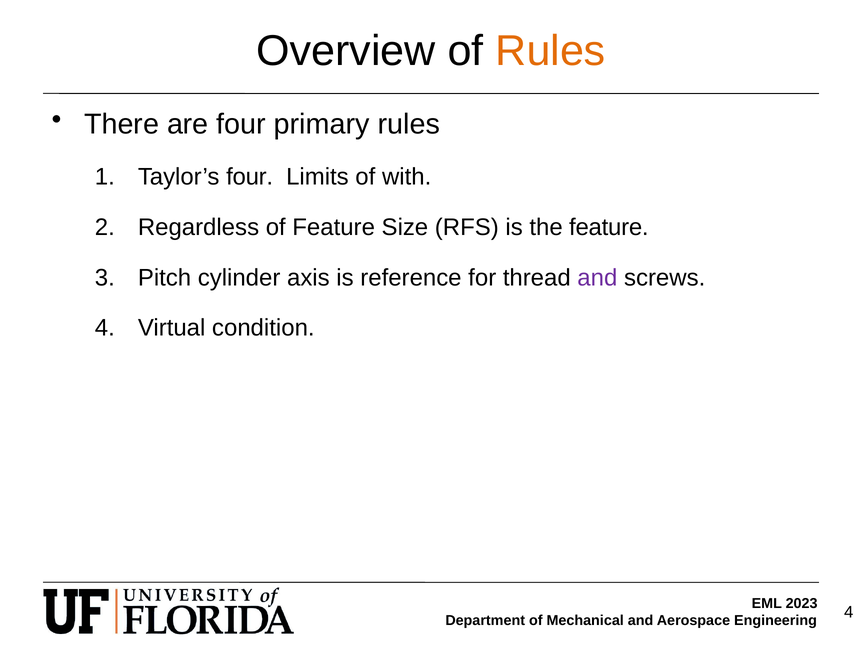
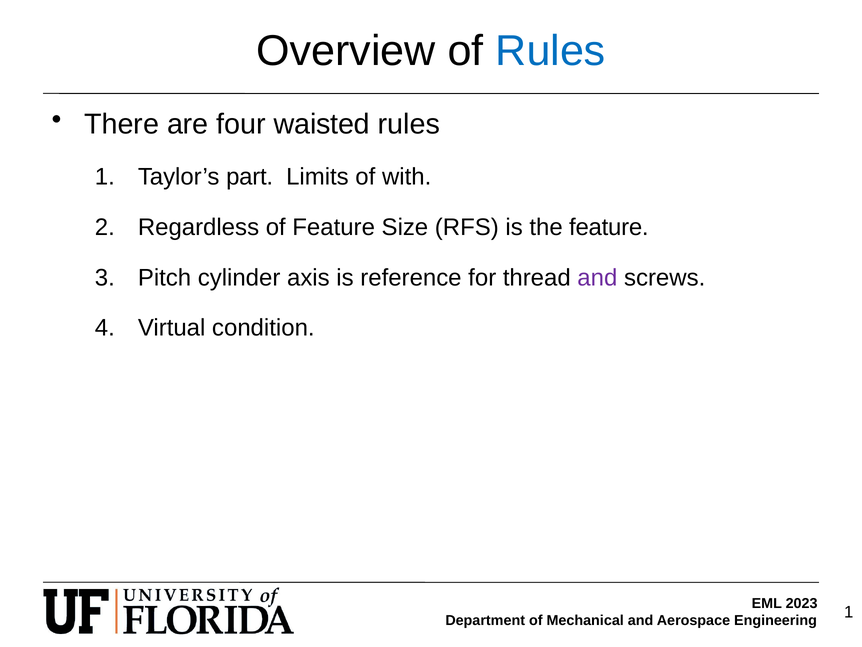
Rules at (550, 51) colour: orange -> blue
primary: primary -> waisted
Taylor’s four: four -> part
4 at (849, 612): 4 -> 1
